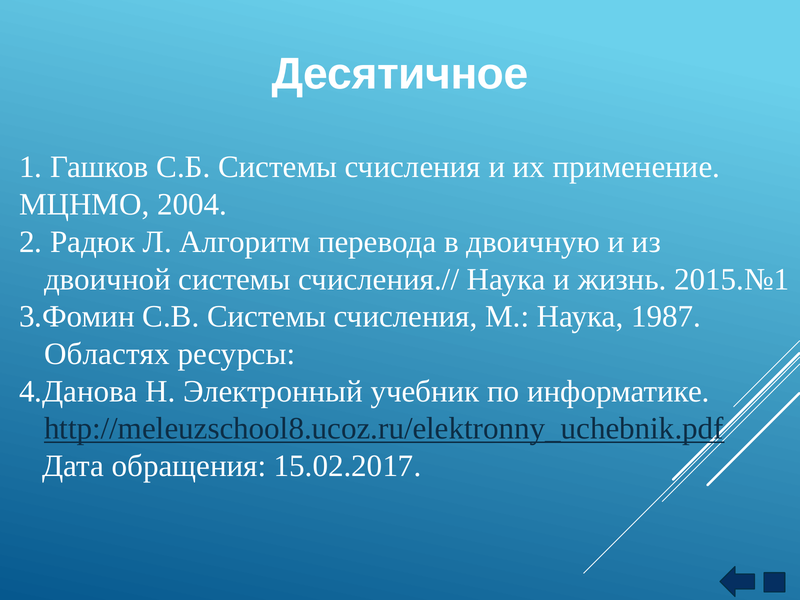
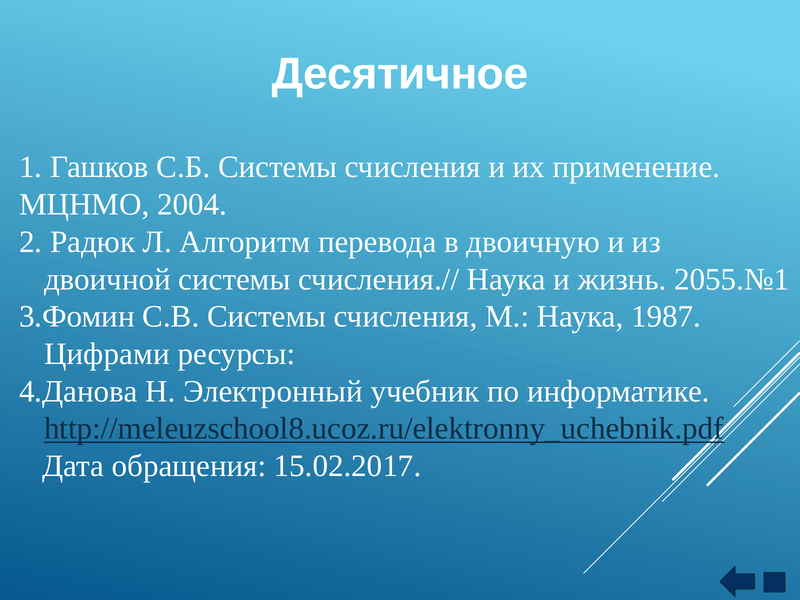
2015.№1: 2015.№1 -> 2055.№1
Областях: Областях -> Цифрами
